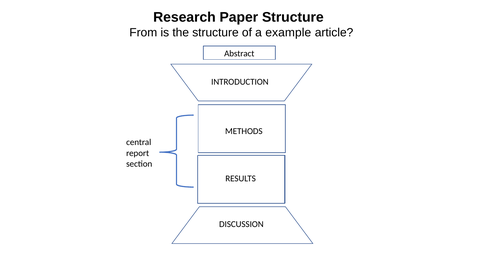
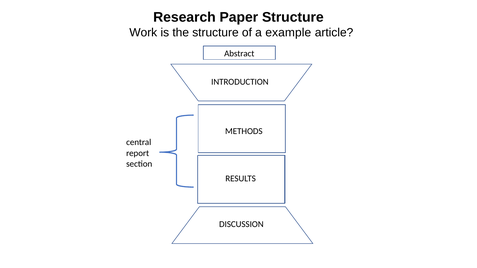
From: From -> Work
